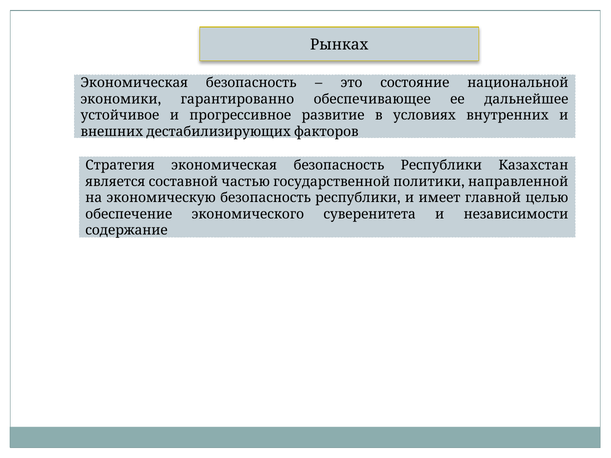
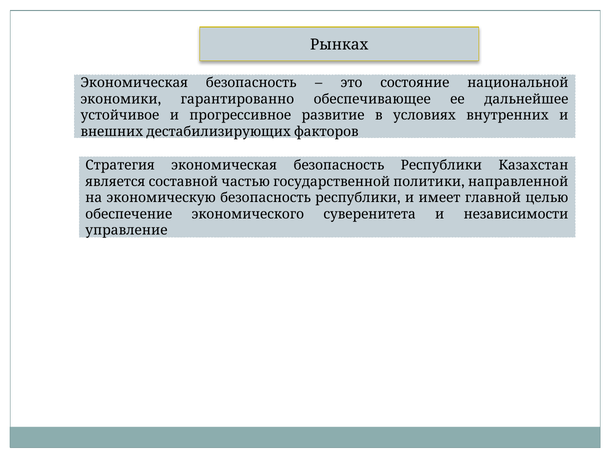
содержание: содержание -> управление
